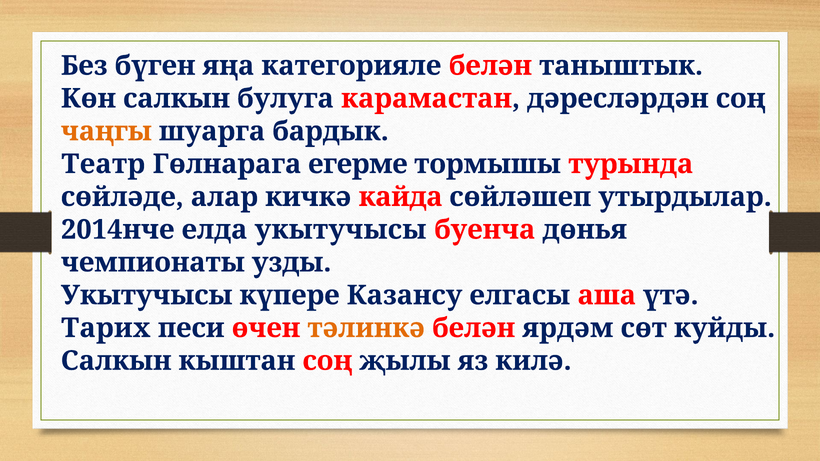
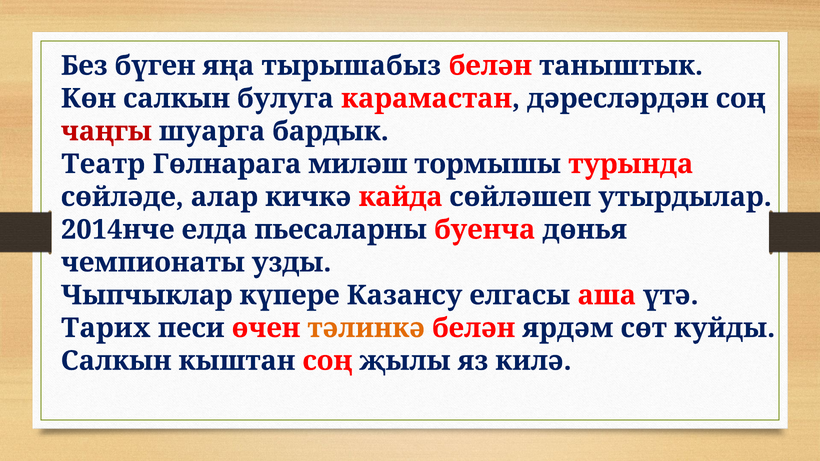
категорияле: категорияле -> тырышабыз
чаңгы colour: orange -> red
егерме: егерме -> миләш
елда укытучысы: укытучысы -> пьесаларны
Укытучысы at (147, 295): Укытучысы -> Чыпчыклар
